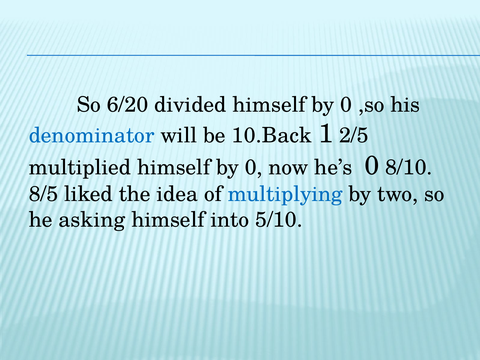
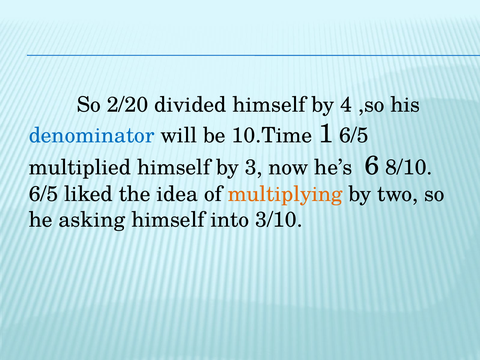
6/20: 6/20 -> 2/20
divided himself by 0: 0 -> 4
10.Back: 10.Back -> 10.Time
1 2/5: 2/5 -> 6/5
multiplied himself by 0: 0 -> 3
he’s 0: 0 -> 6
8/5 at (44, 194): 8/5 -> 6/5
multiplying colour: blue -> orange
5/10: 5/10 -> 3/10
